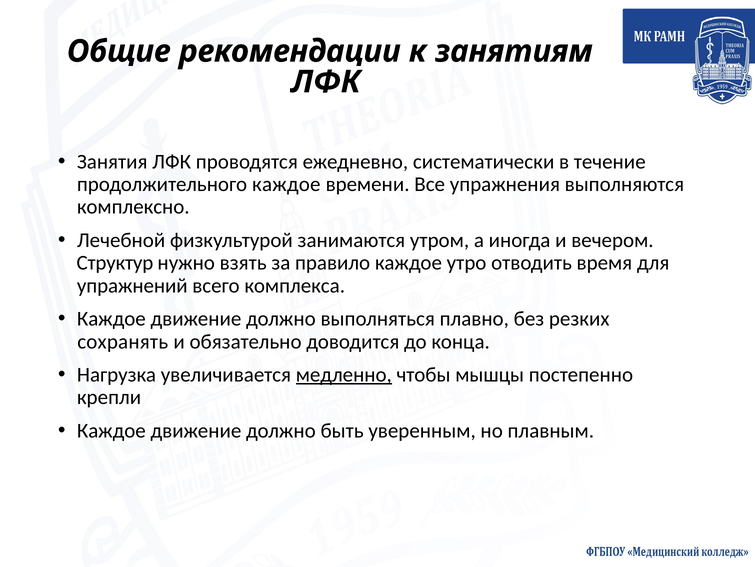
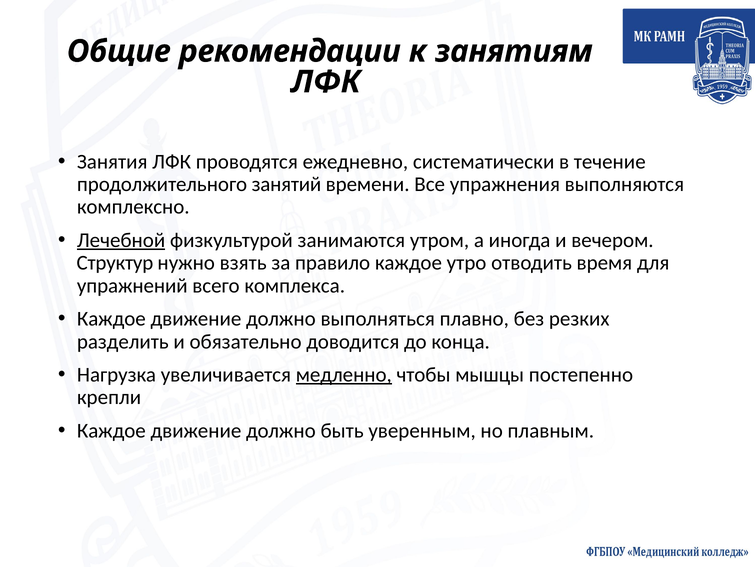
продолжительного каждое: каждое -> занятий
Лечебной underline: none -> present
сохранять: сохранять -> разделить
